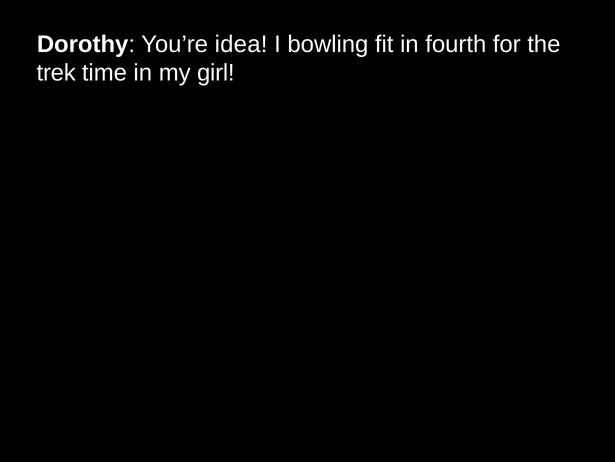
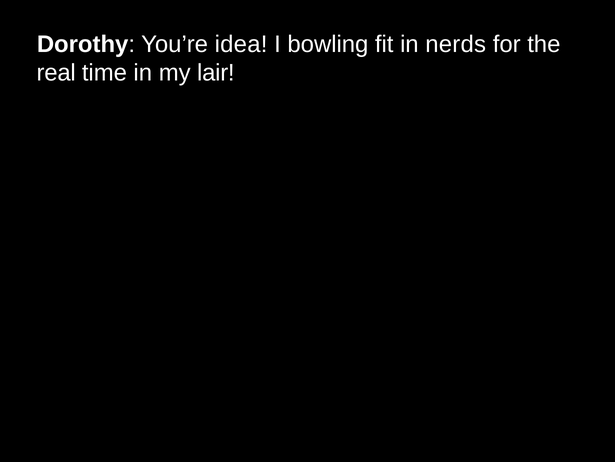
fourth: fourth -> nerds
trek: trek -> real
girl: girl -> lair
